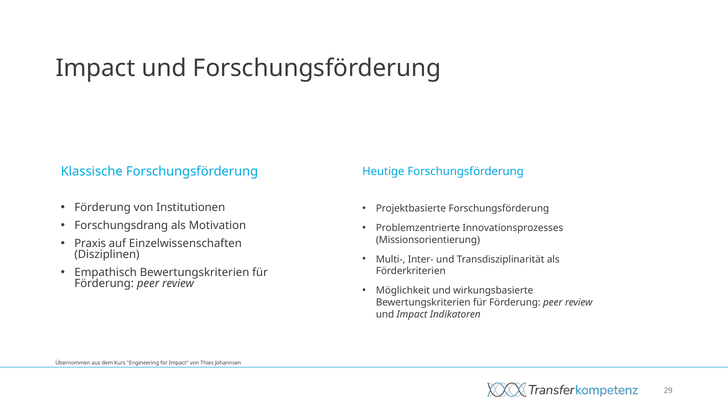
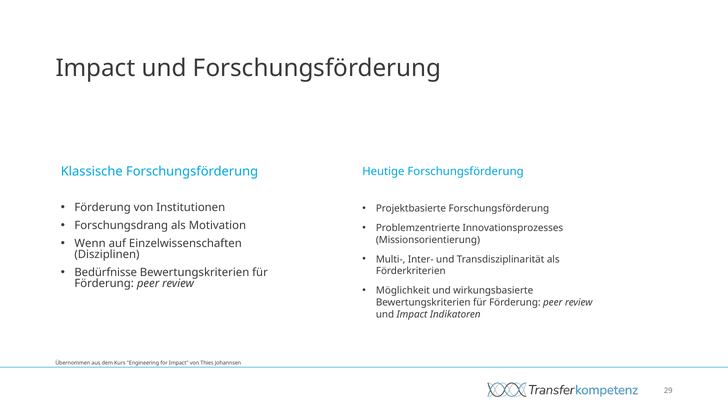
Praxis: Praxis -> Wenn
Empathisch: Empathisch -> Bedürfnisse
